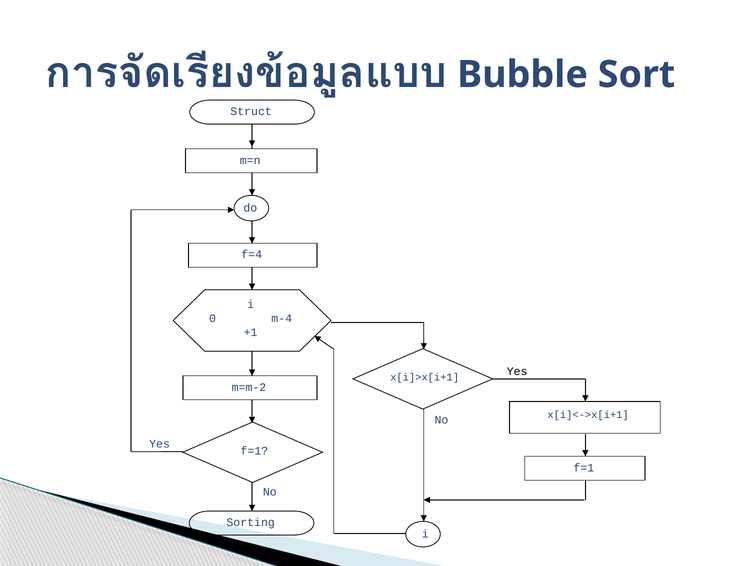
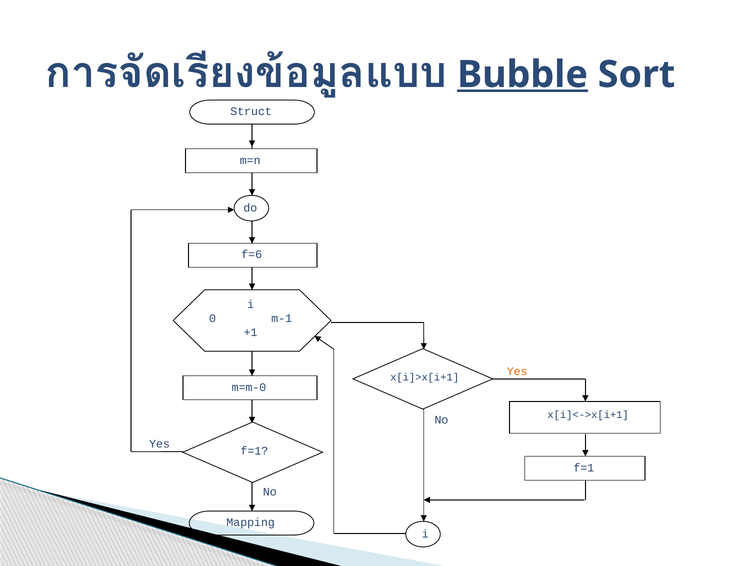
Bubble underline: none -> present
f=4: f=4 -> f=6
m-4: m-4 -> m-1
Yes at (517, 371) colour: black -> orange
m=m-2: m=m-2 -> m=m-0
Sorting: Sorting -> Mapping
